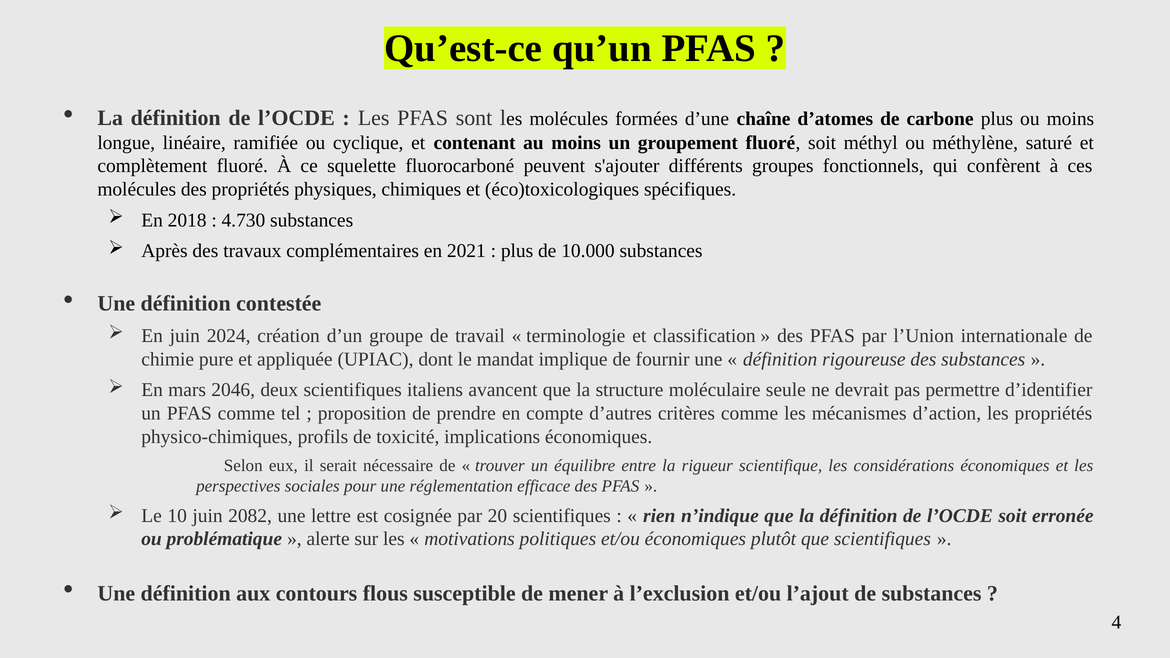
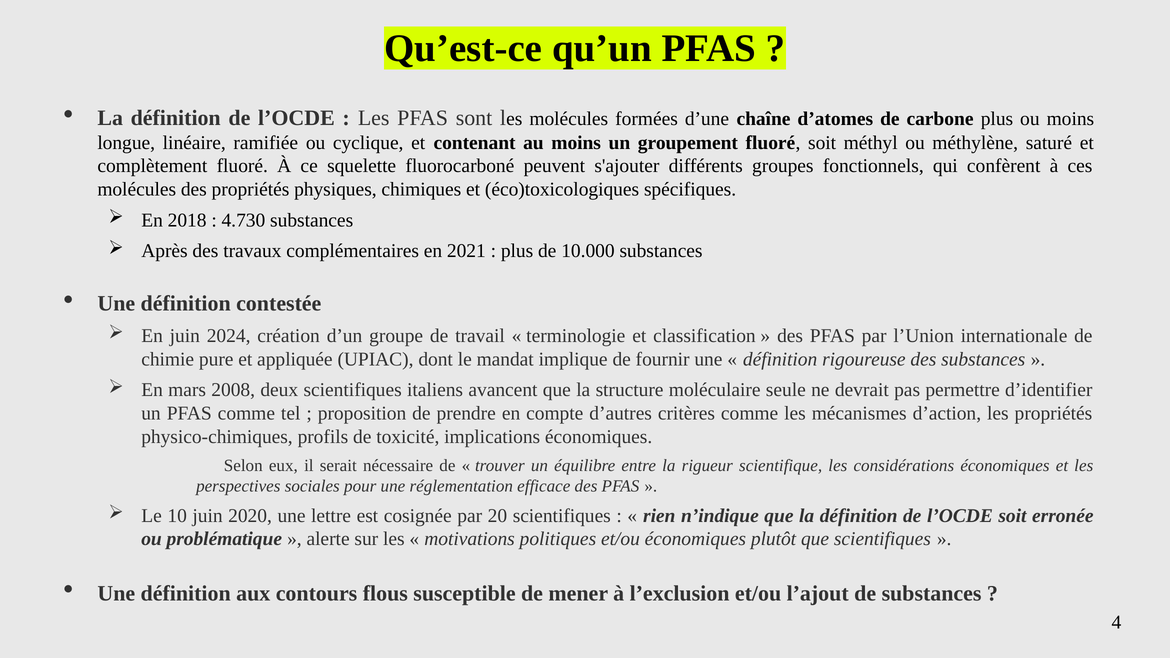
2046: 2046 -> 2008
2082: 2082 -> 2020
